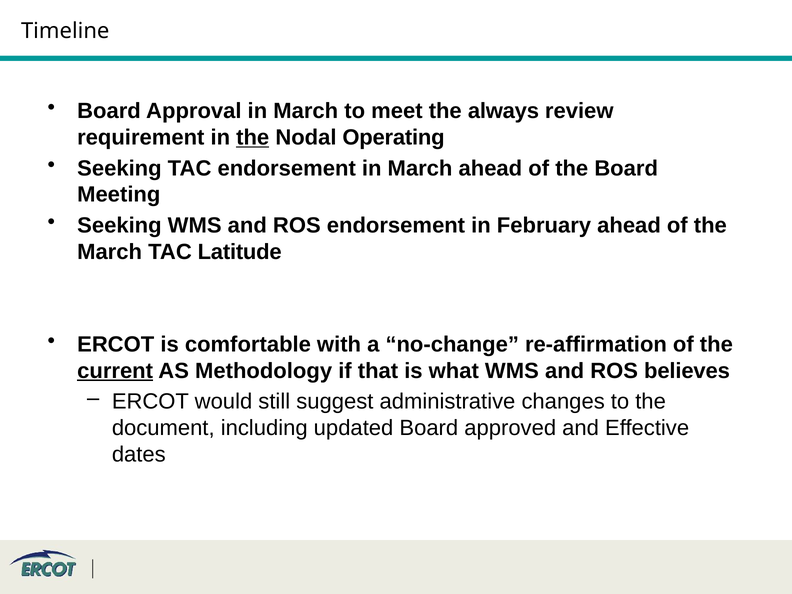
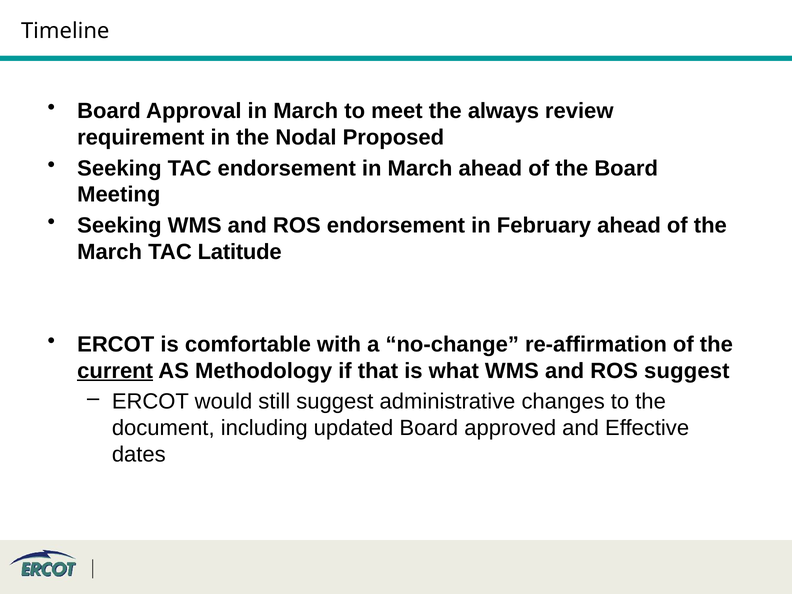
the at (253, 138) underline: present -> none
Operating: Operating -> Proposed
ROS believes: believes -> suggest
